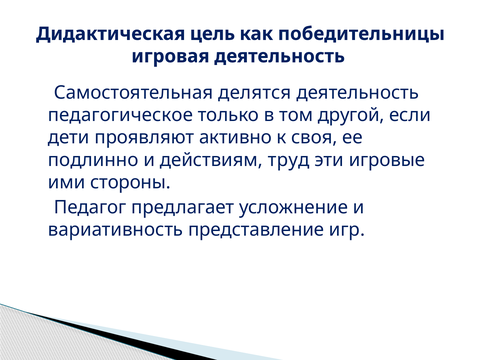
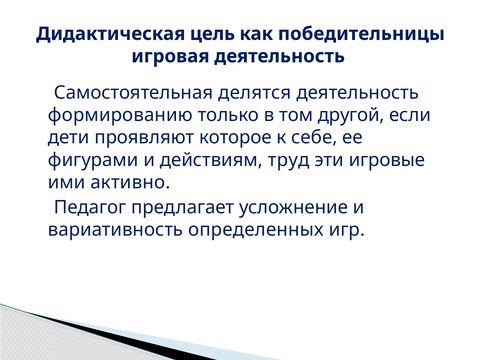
педагогическое: педагогическое -> формированию
активно: активно -> которое
своя: своя -> себе
подлинно: подлинно -> фигурами
стороны: стороны -> активно
представление: представление -> определенных
